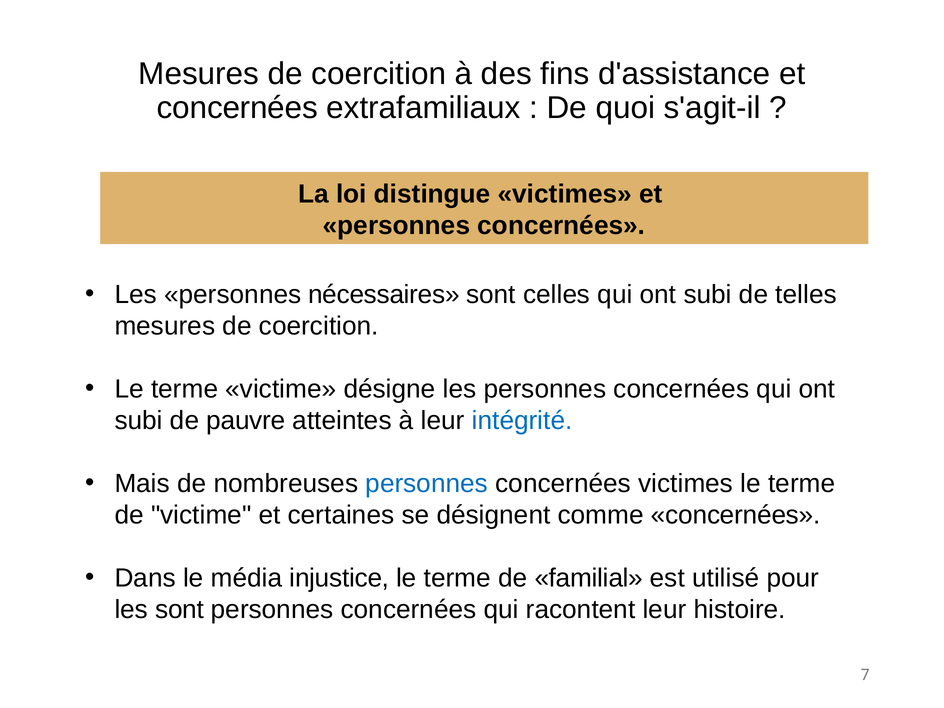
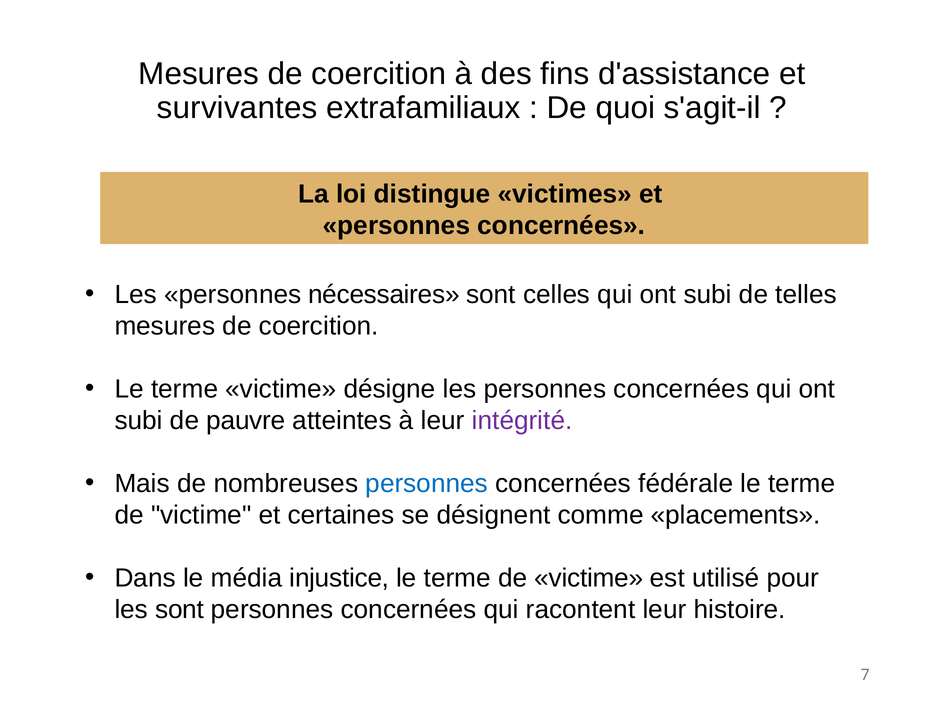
concernées at (237, 108): concernées -> survivantes
intégrité colour: blue -> purple
concernées victimes: victimes -> fédérale
comme concernées: concernées -> placements
familial at (589, 578): familial -> victime
